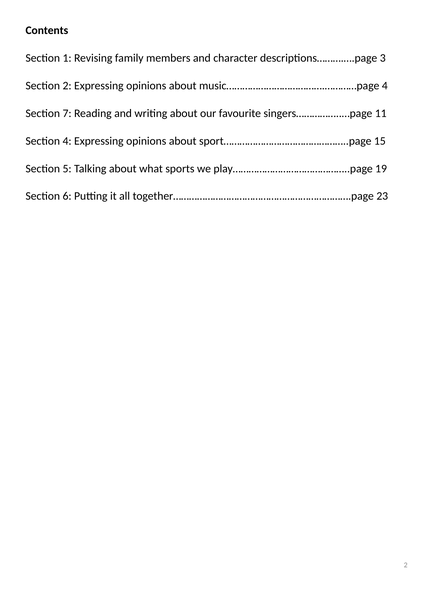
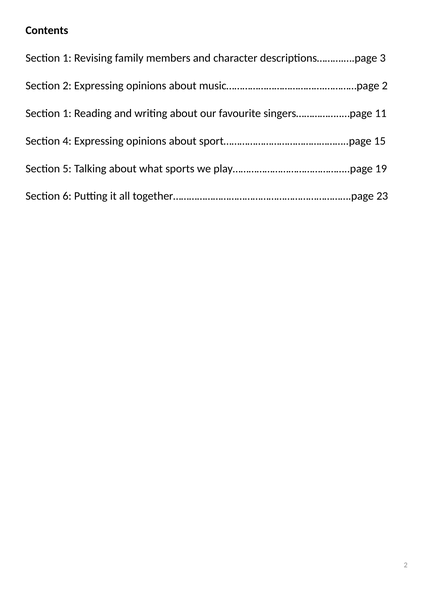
music……………………………….…………page 4: 4 -> 2
7 at (67, 113): 7 -> 1
